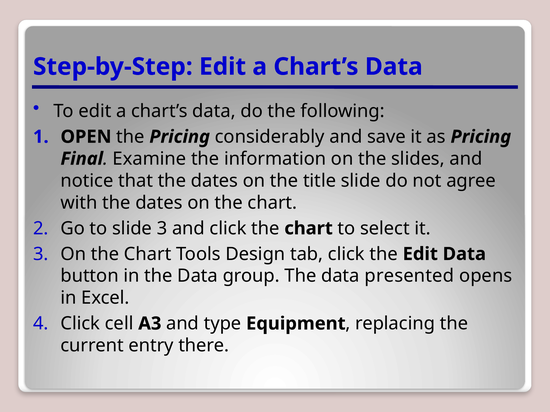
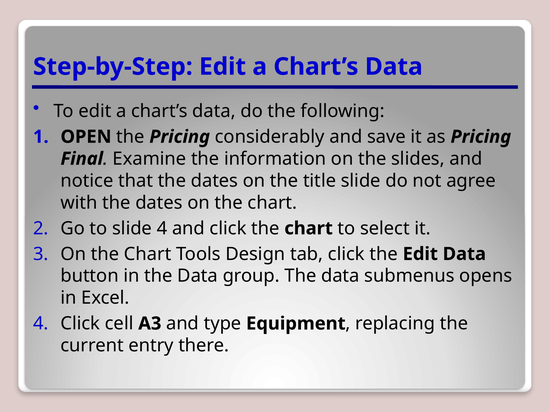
slide 3: 3 -> 4
presented: presented -> submenus
